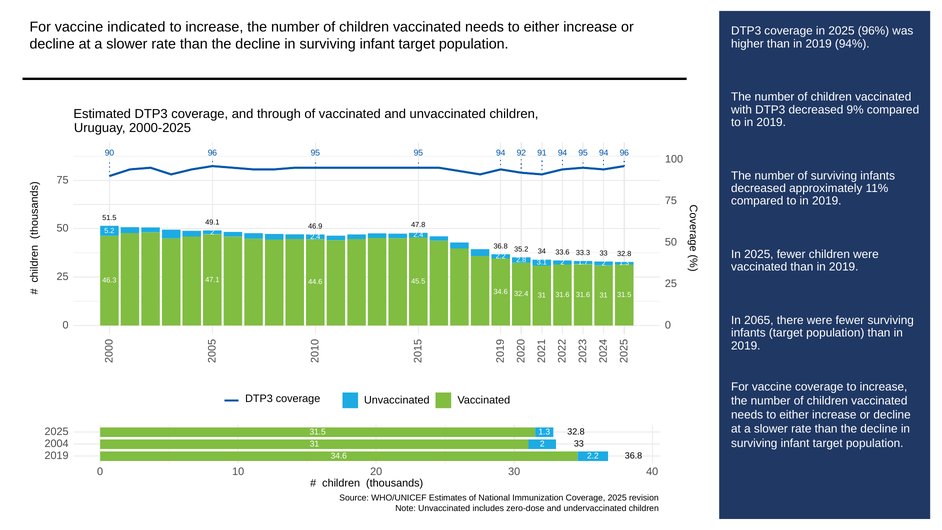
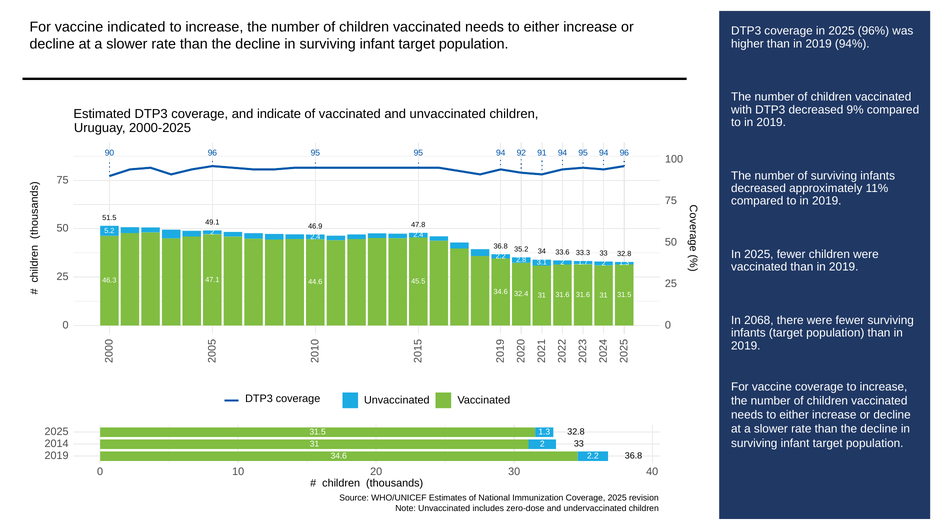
through: through -> indicate
2065: 2065 -> 2068
2004: 2004 -> 2014
